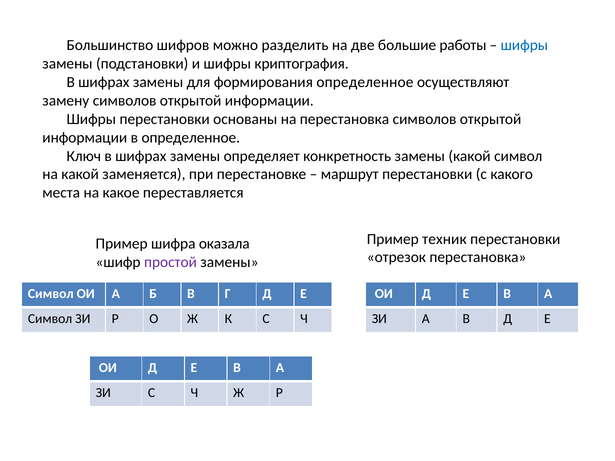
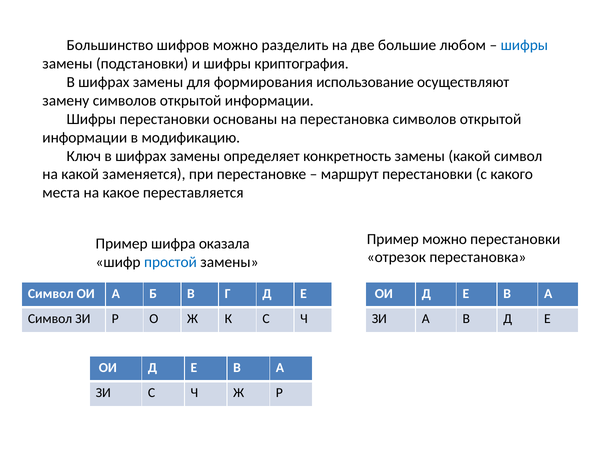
работы: работы -> любом
формирования определенное: определенное -> использование
в определенное: определенное -> модификацию
Пример техник: техник -> можно
простой colour: purple -> blue
